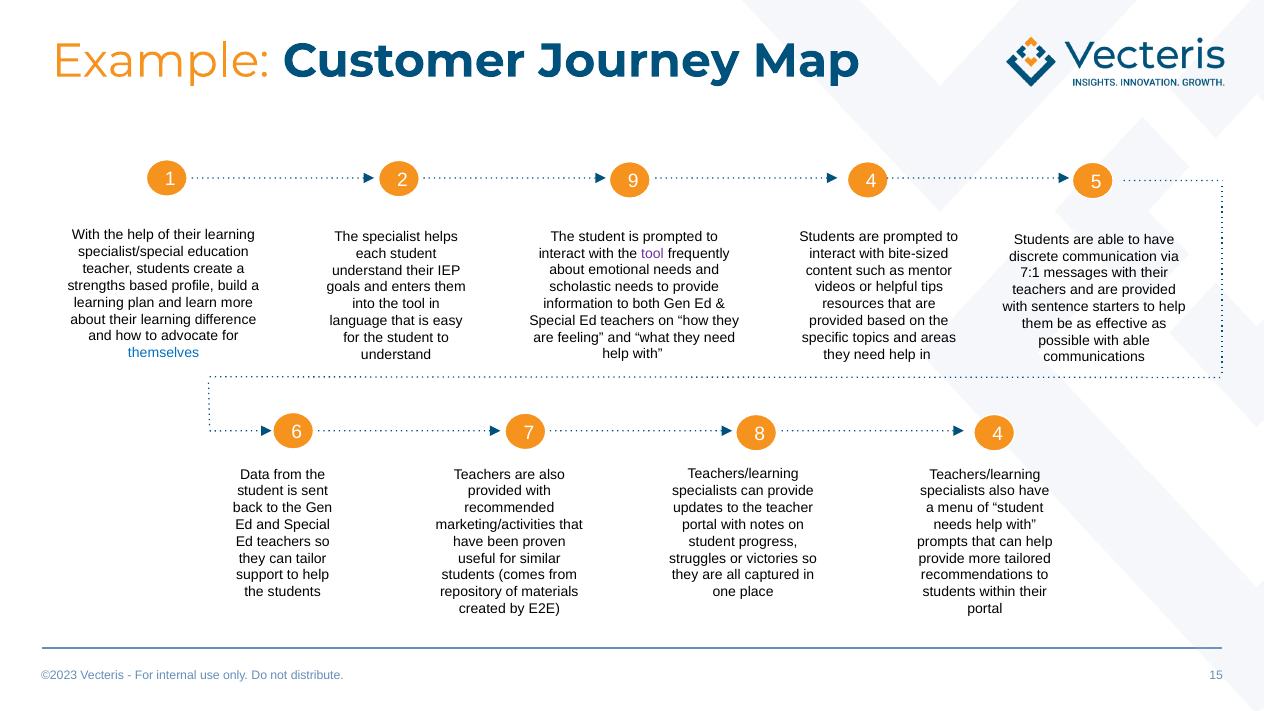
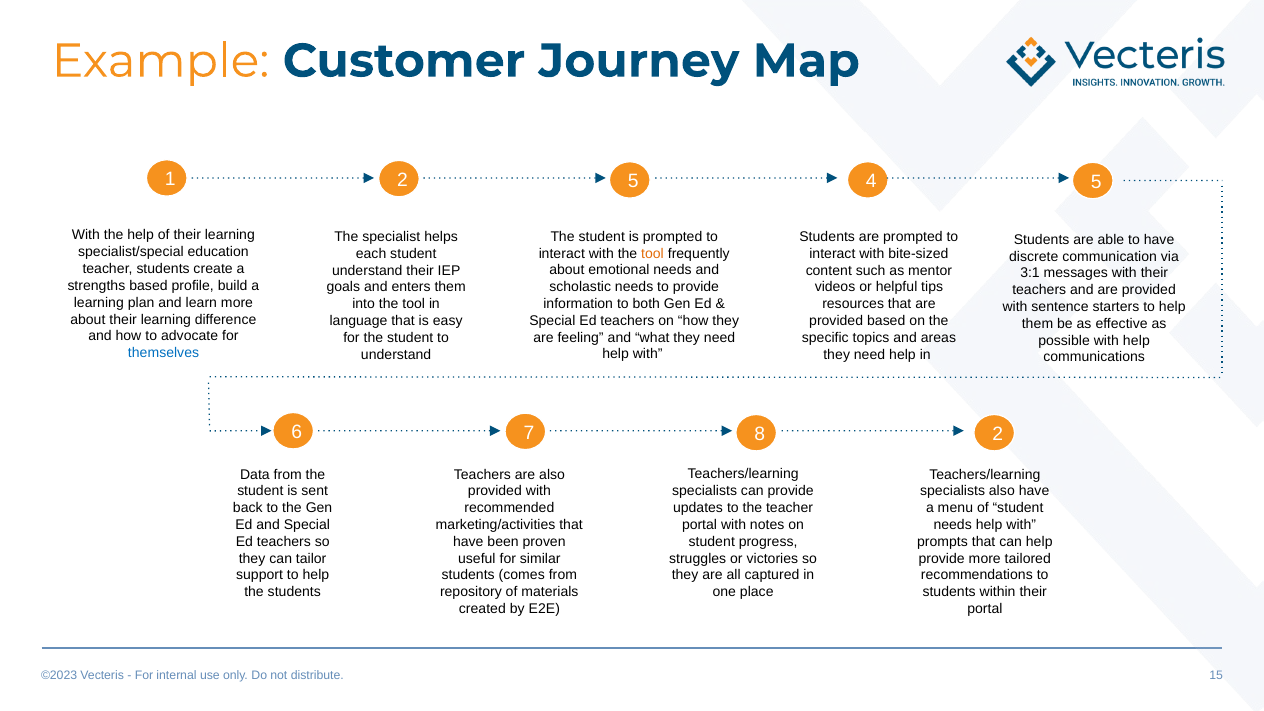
2 9: 9 -> 5
tool at (652, 253) colour: purple -> orange
7:1: 7:1 -> 3:1
with able: able -> help
8 4: 4 -> 2
